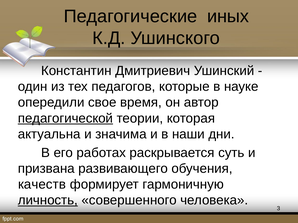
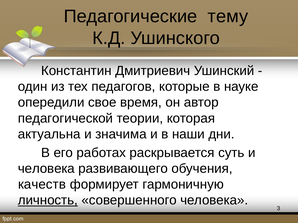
иных: иных -> тему
педагогической underline: present -> none
призвана at (46, 169): призвана -> человека
